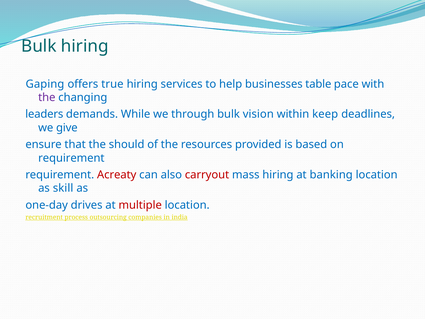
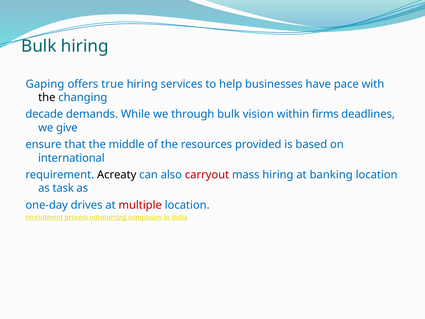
table: table -> have
the at (47, 97) colour: purple -> black
leaders: leaders -> decade
keep: keep -> firms
should: should -> middle
requirement at (71, 158): requirement -> international
Acreaty colour: red -> black
skill: skill -> task
